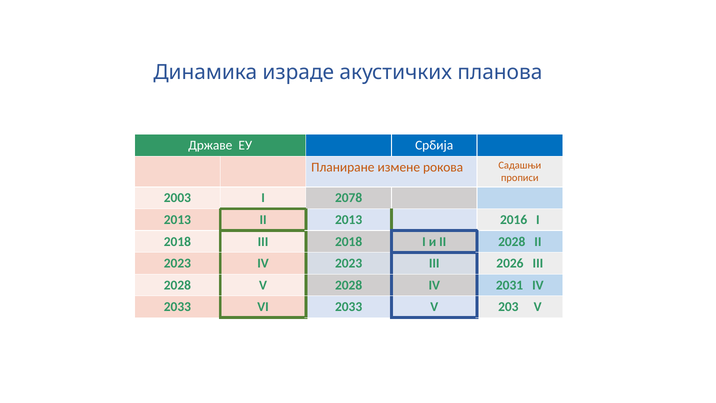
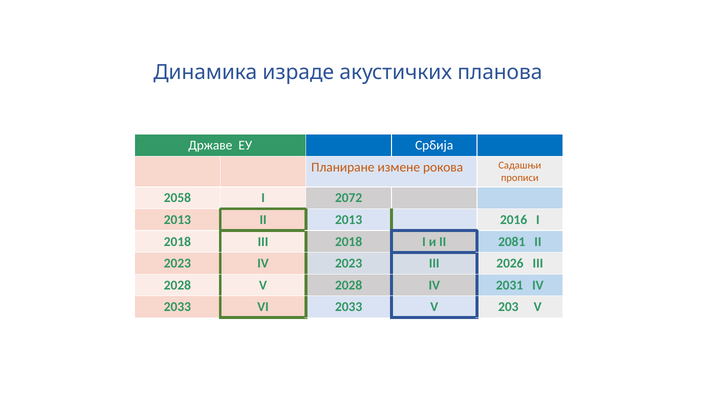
2003: 2003 -> 2058
2078: 2078 -> 2072
II 2028: 2028 -> 2081
